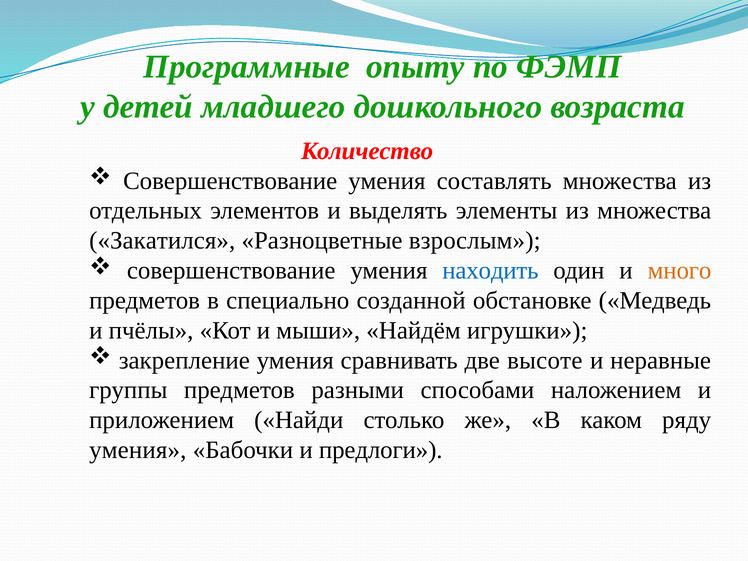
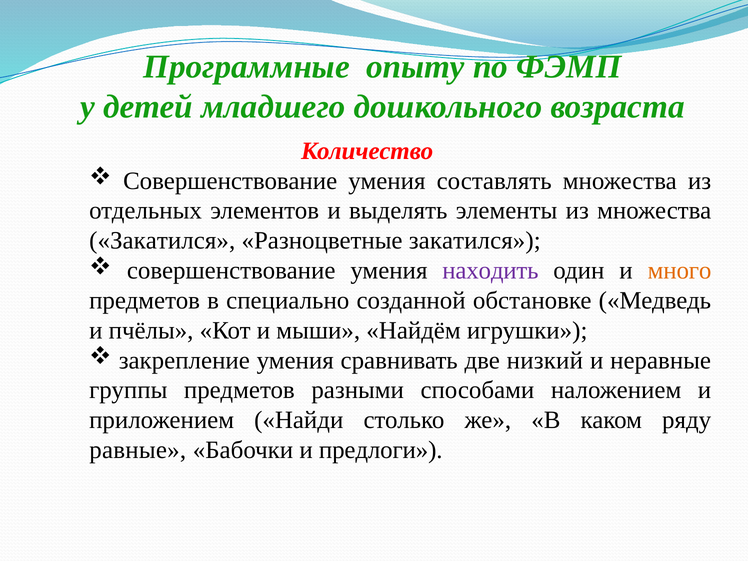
Разноцветные взрослым: взрослым -> закатился
находить colour: blue -> purple
высоте: высоте -> низкий
умения at (138, 450): умения -> равные
